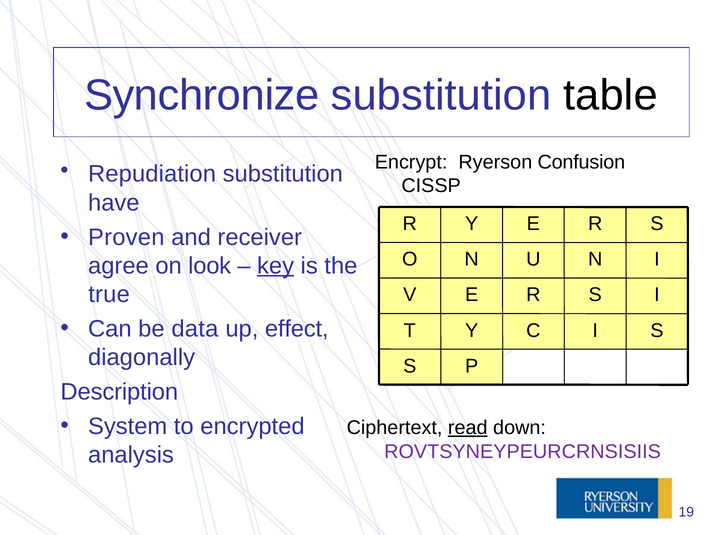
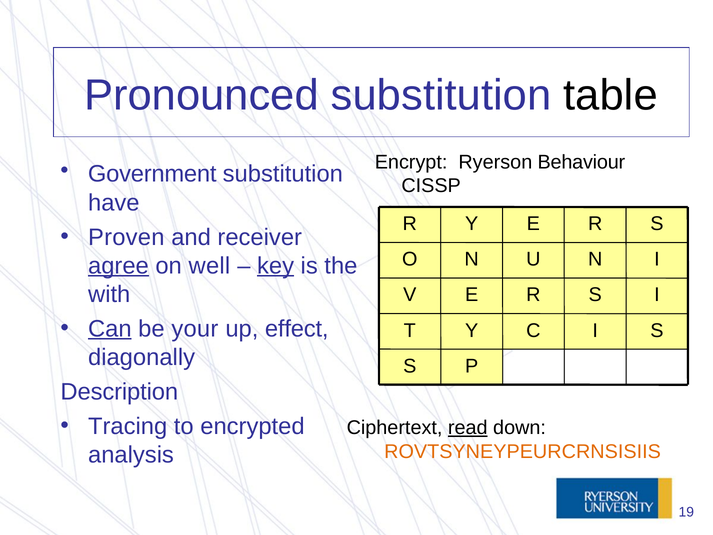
Synchronize: Synchronize -> Pronounced
Confusion: Confusion -> Behaviour
Repudiation: Repudiation -> Government
agree underline: none -> present
look: look -> well
true: true -> with
Can underline: none -> present
data: data -> your
System: System -> Tracing
ROVTSYNEYPEURCRNSISIIS colour: purple -> orange
